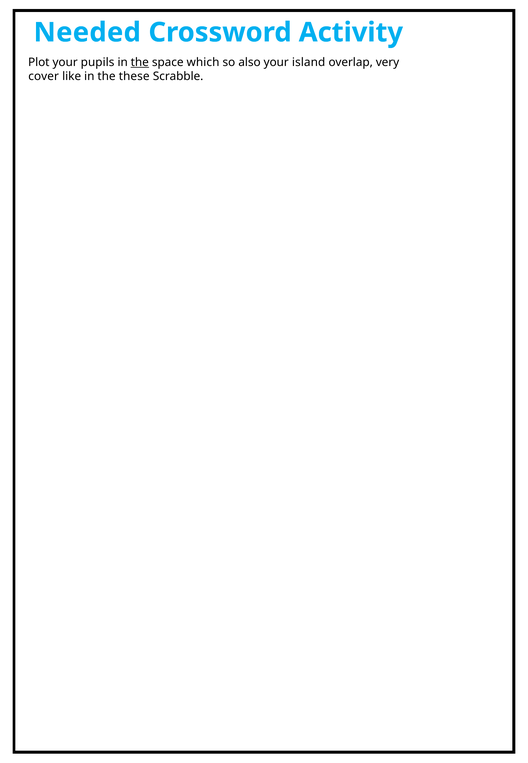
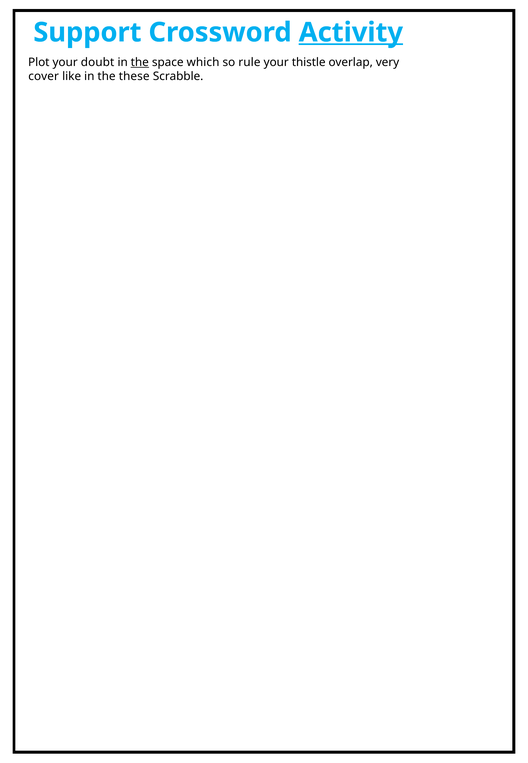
Needed: Needed -> Support
Activity underline: none -> present
pupils: pupils -> doubt
also: also -> rule
island: island -> thistle
